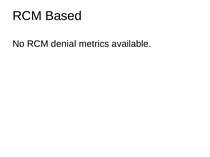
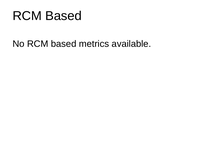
No RCM denial: denial -> based
